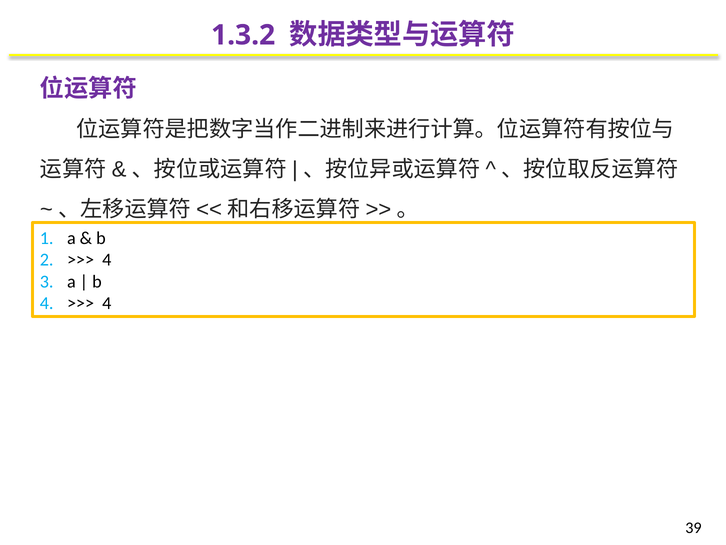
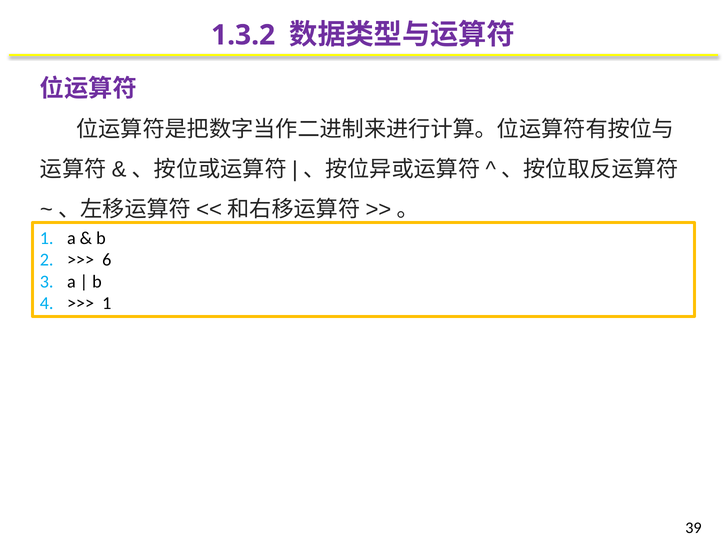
4 at (107, 260): 4 -> 6
4 at (107, 303): 4 -> 1
